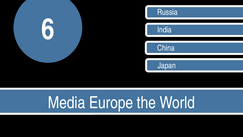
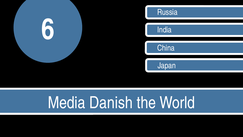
Europe: Europe -> Danish
